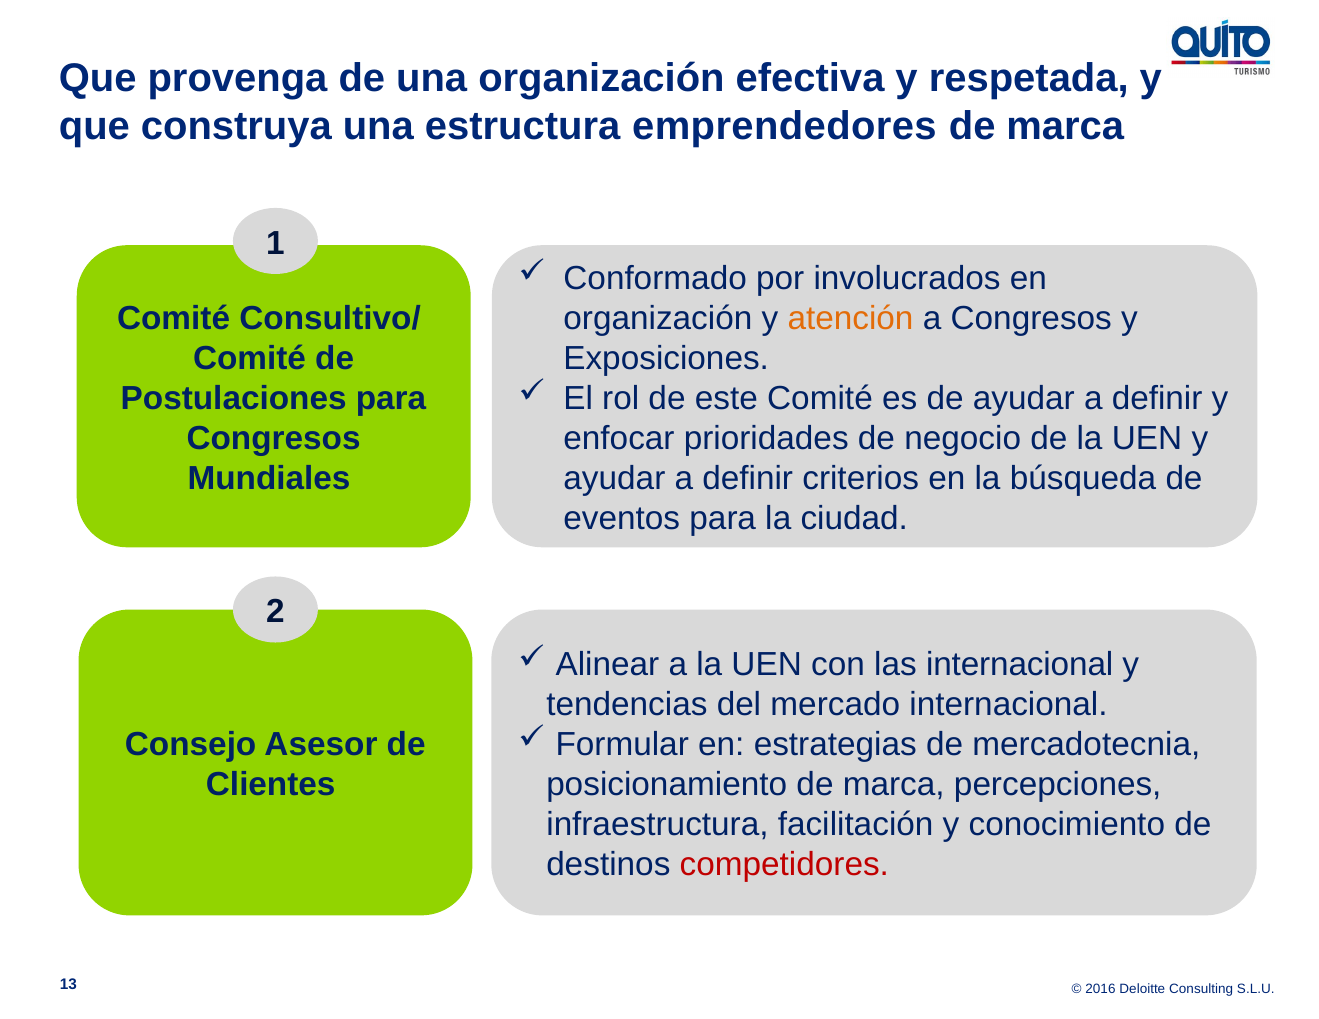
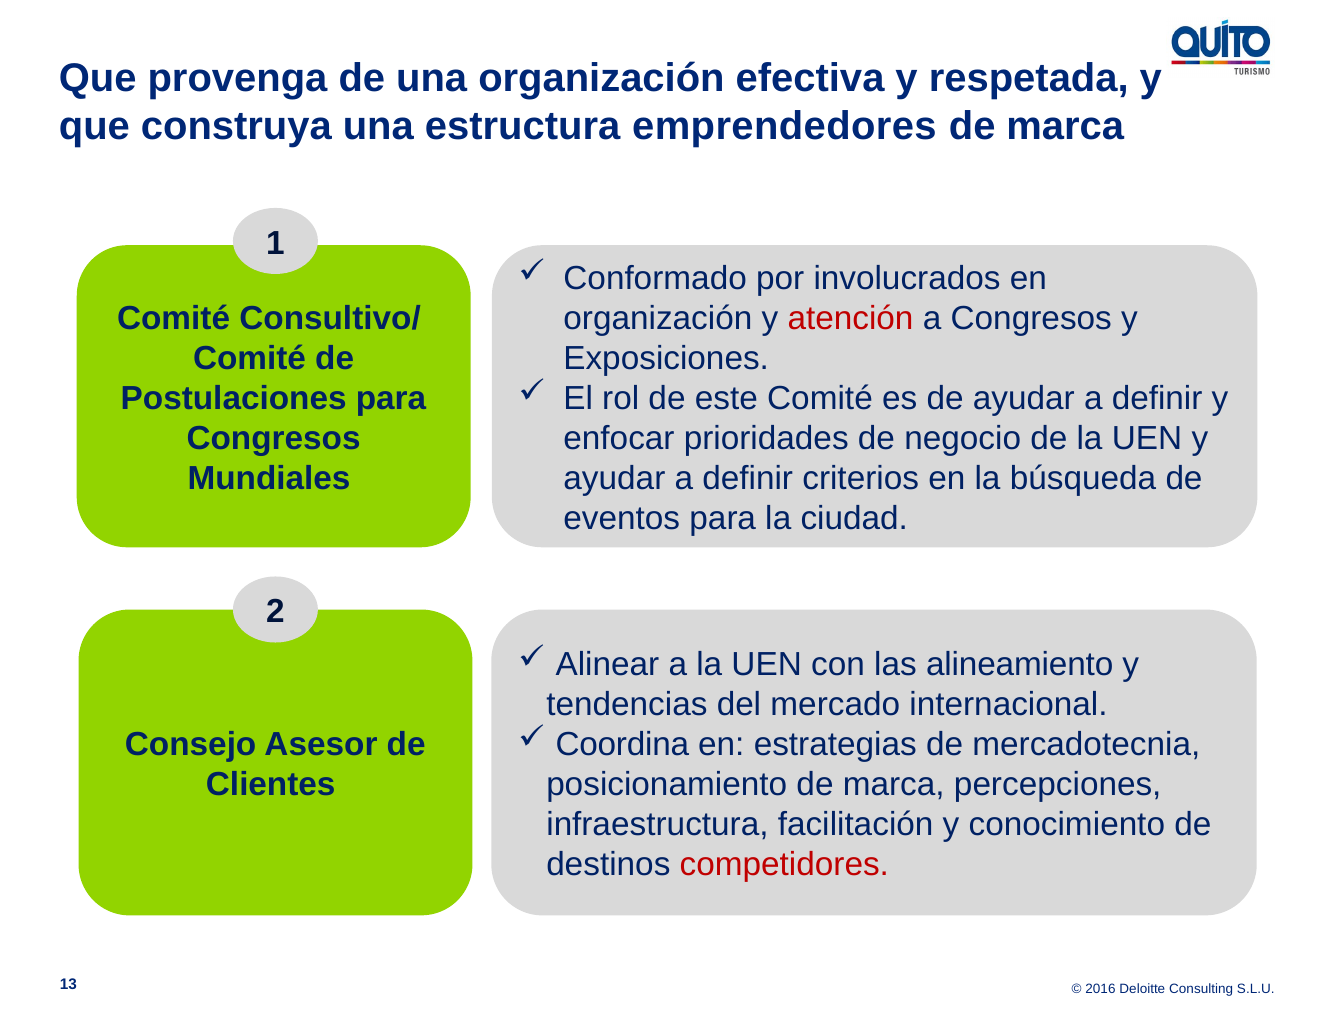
atención colour: orange -> red
las internacional: internacional -> alineamiento
Formular: Formular -> Coordina
